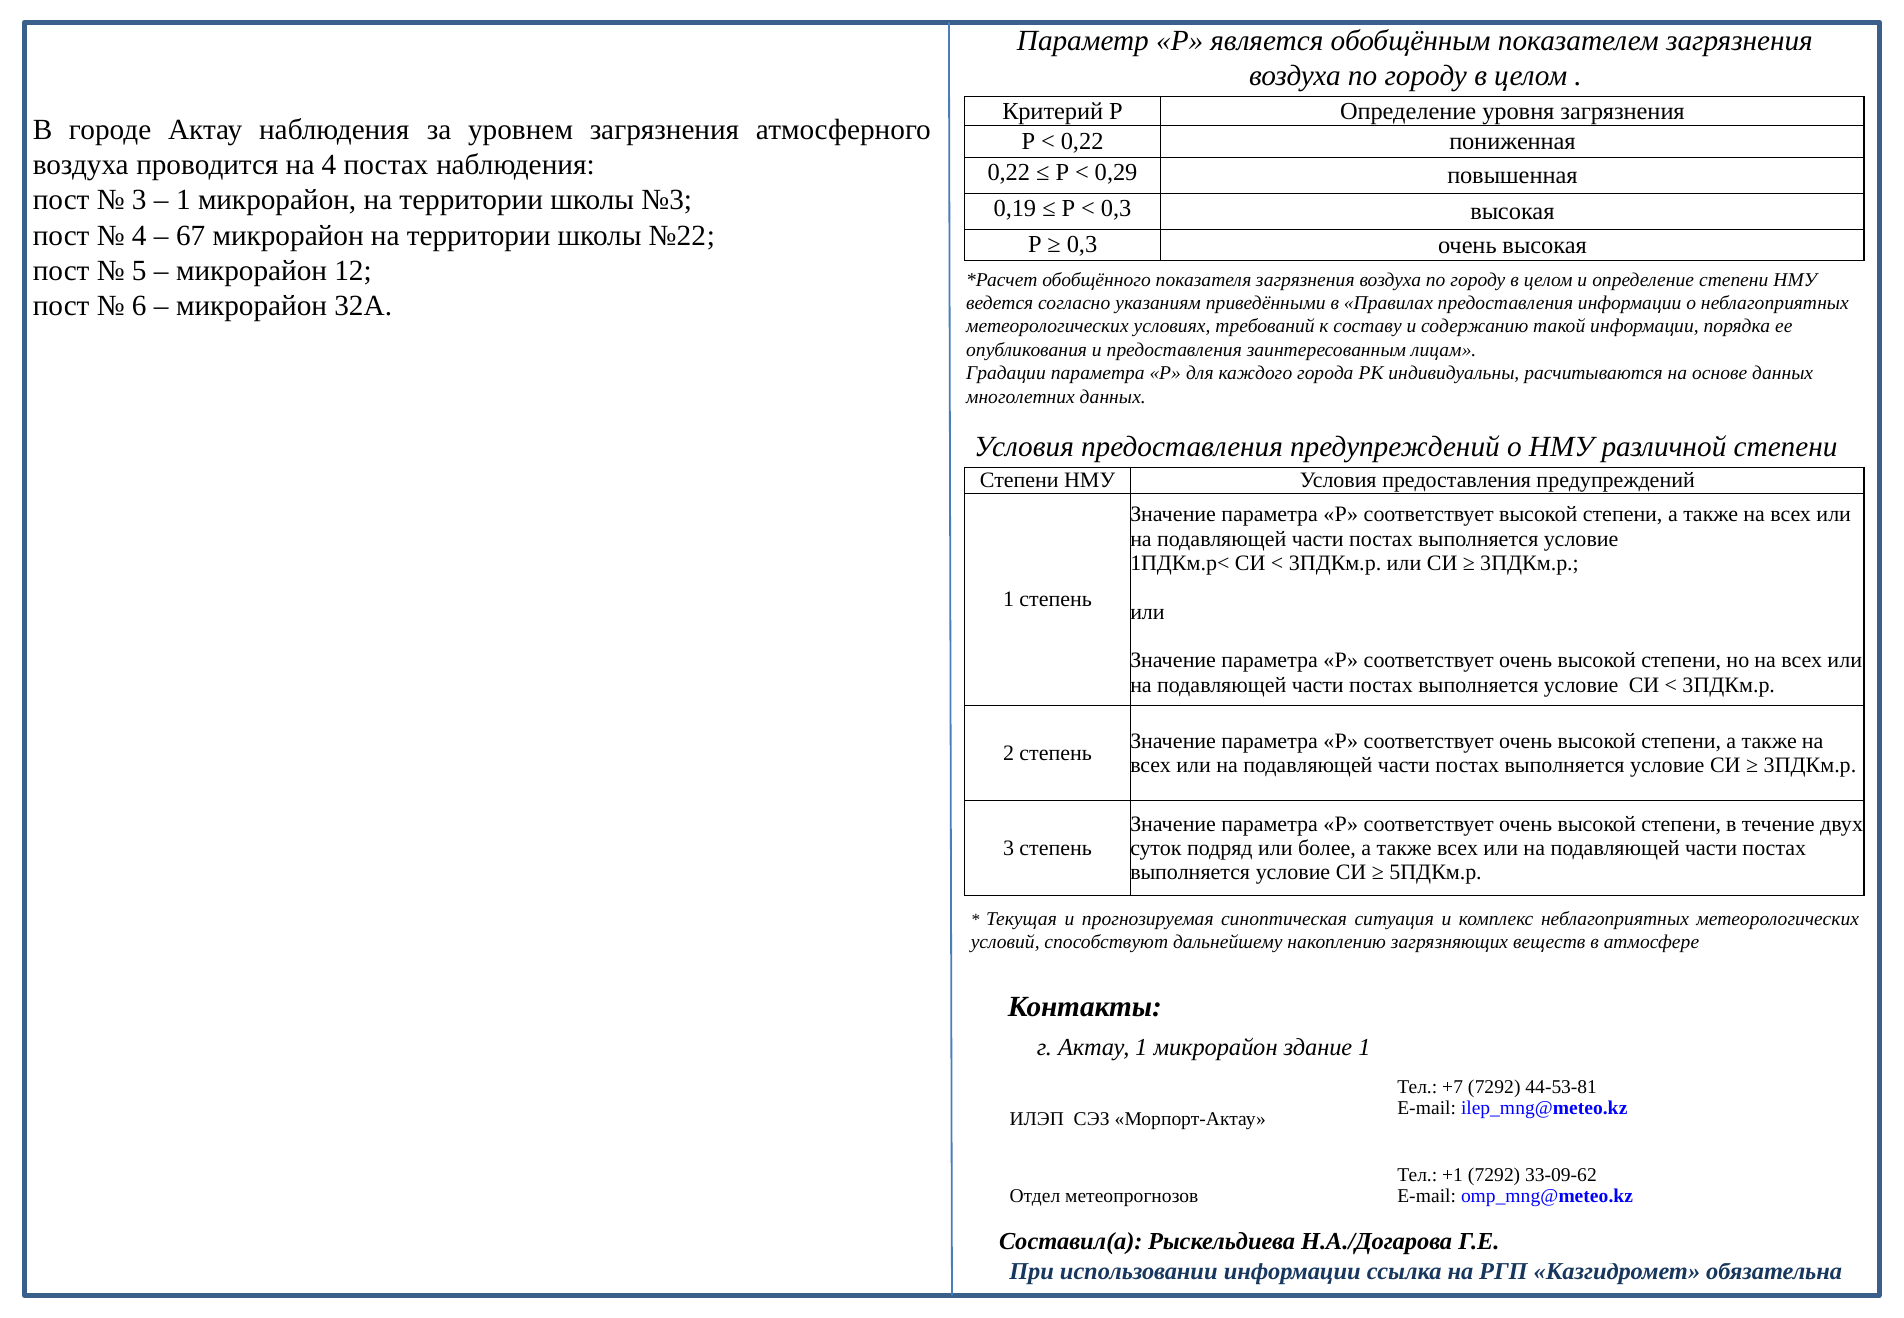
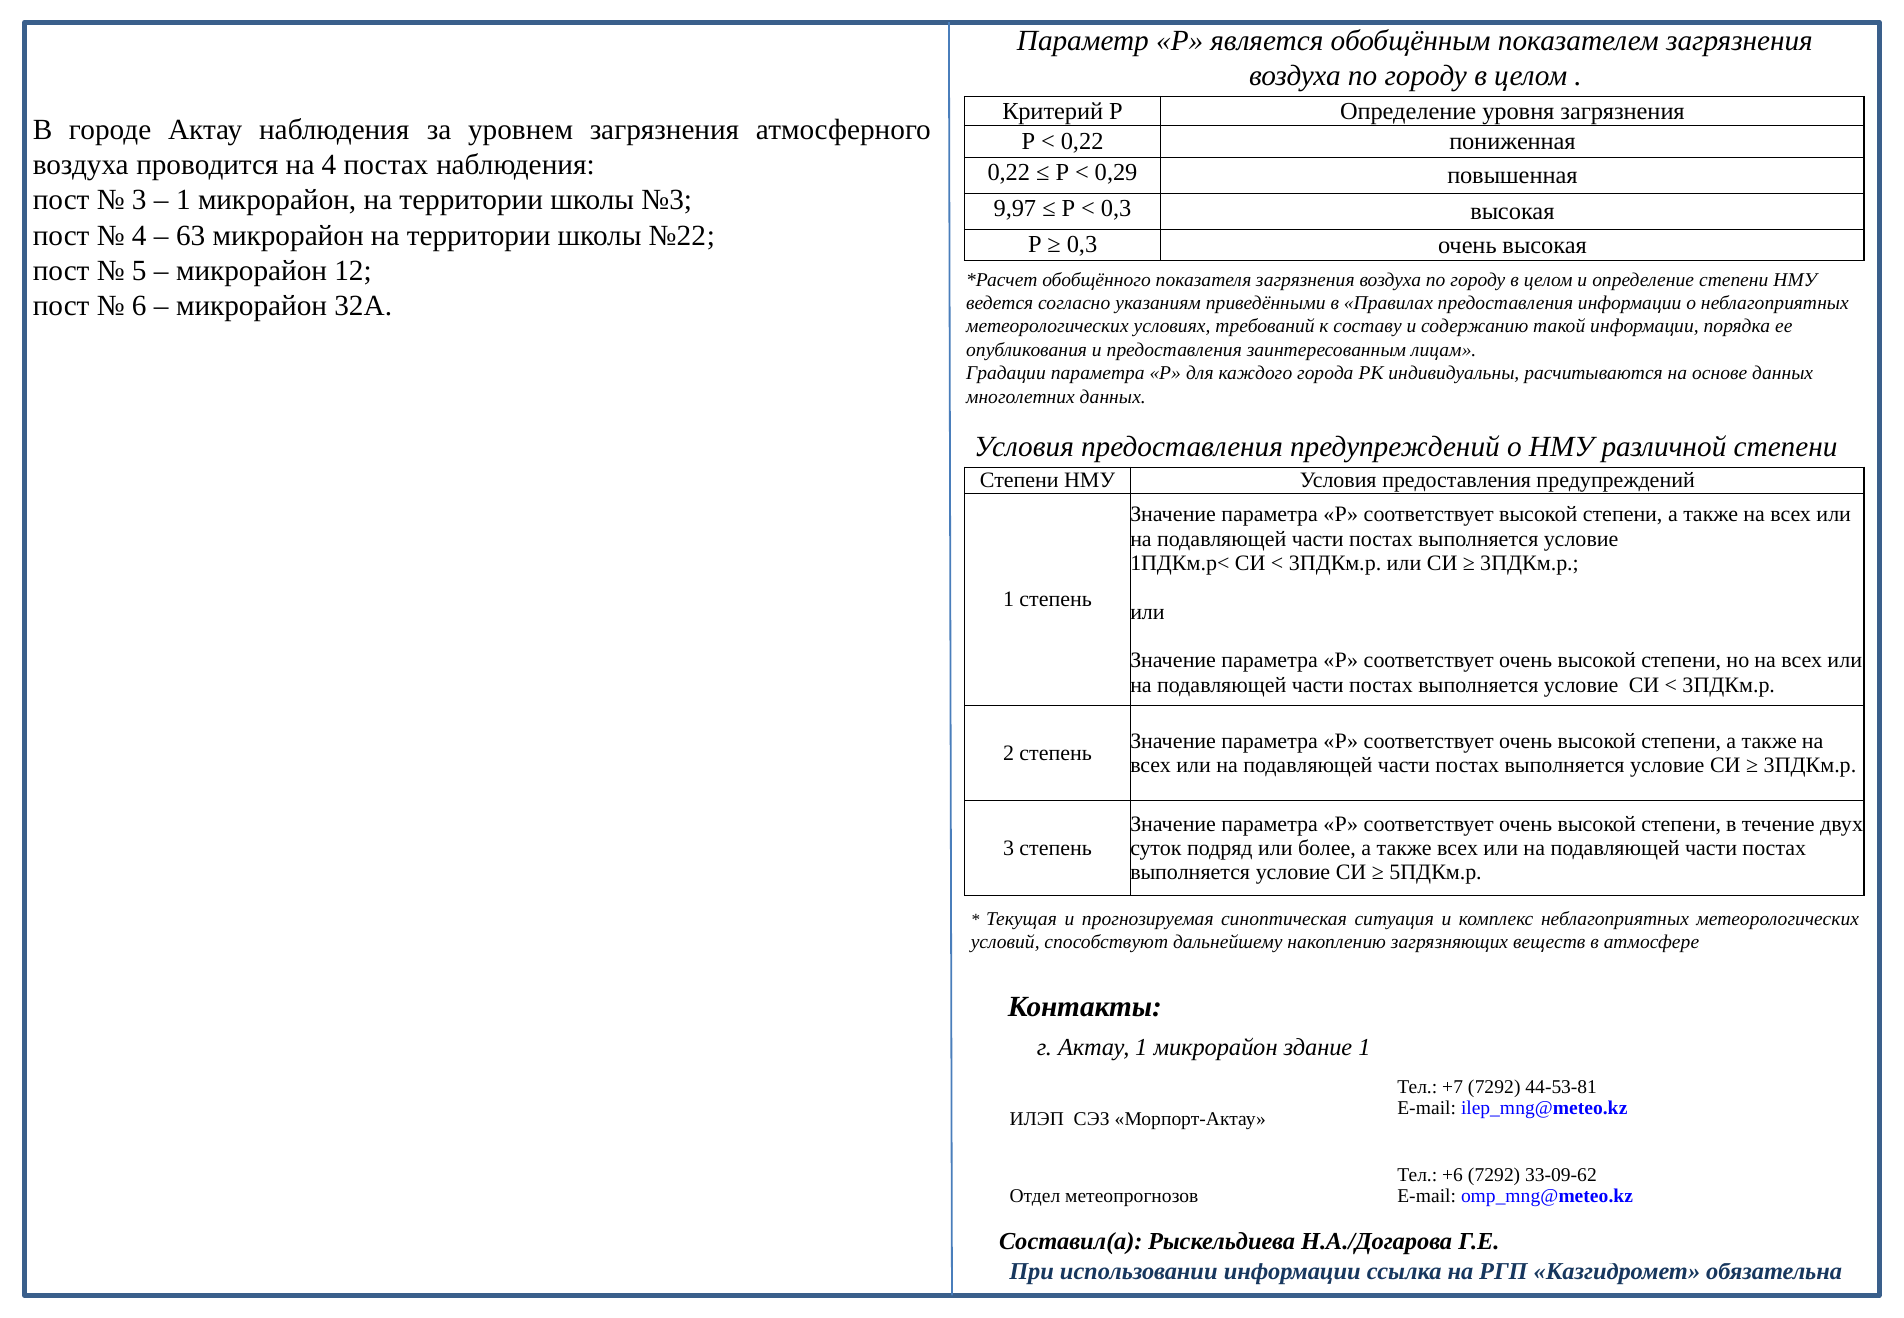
0,19: 0,19 -> 9,97
67: 67 -> 63
+1: +1 -> +6
